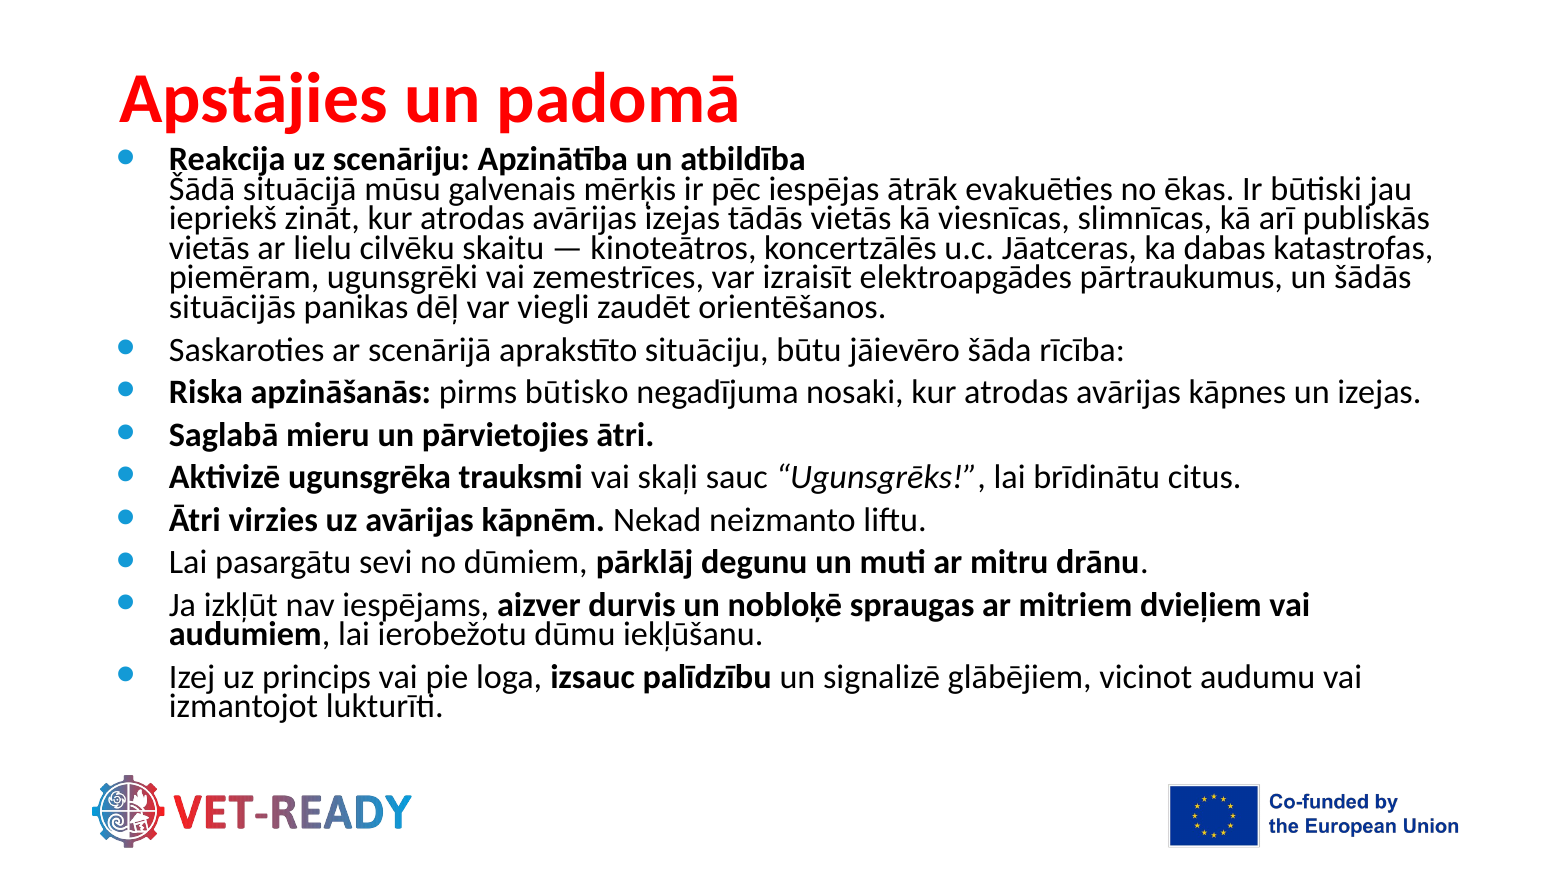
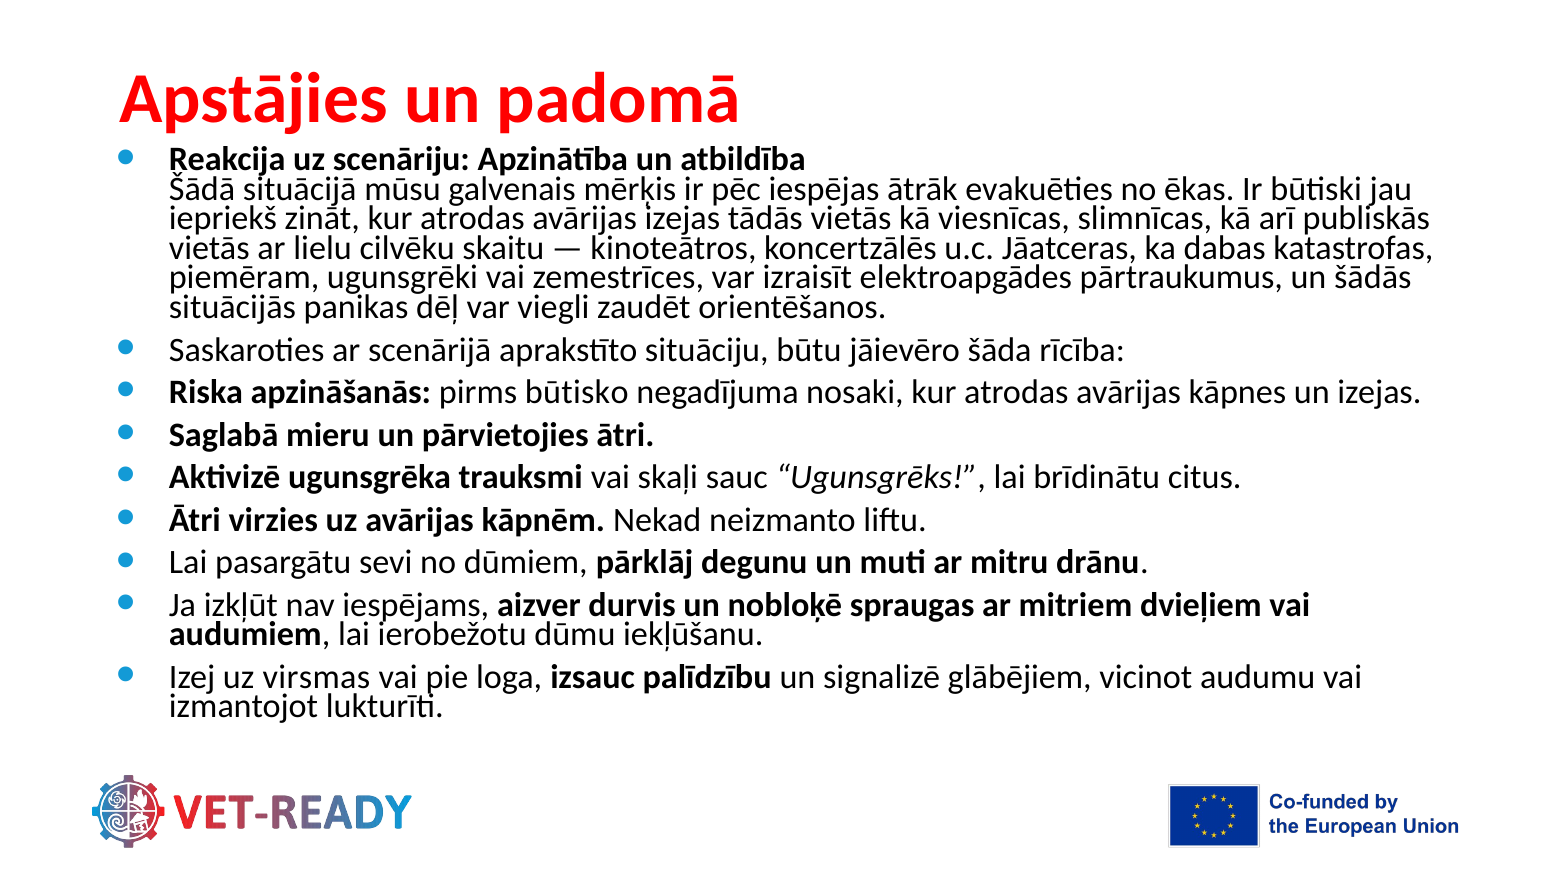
princips: princips -> virsmas
